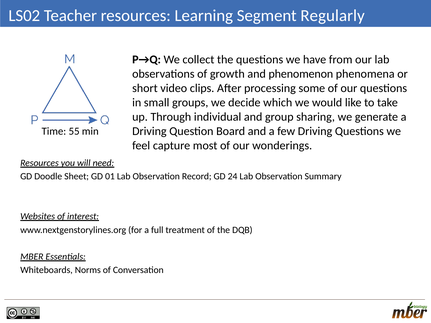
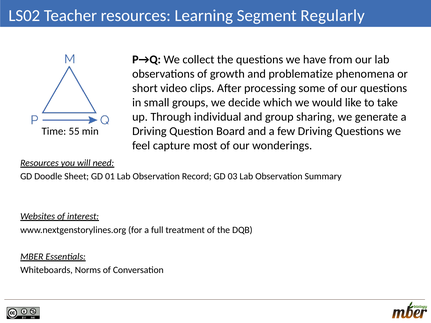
phenomenon: phenomenon -> problematize
24: 24 -> 03
